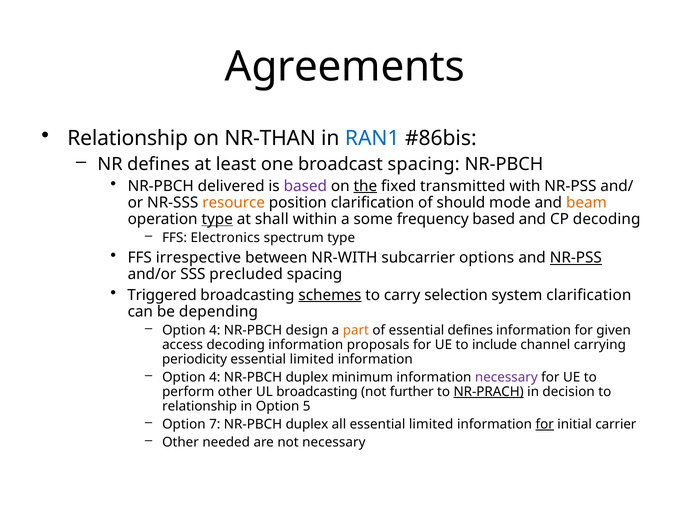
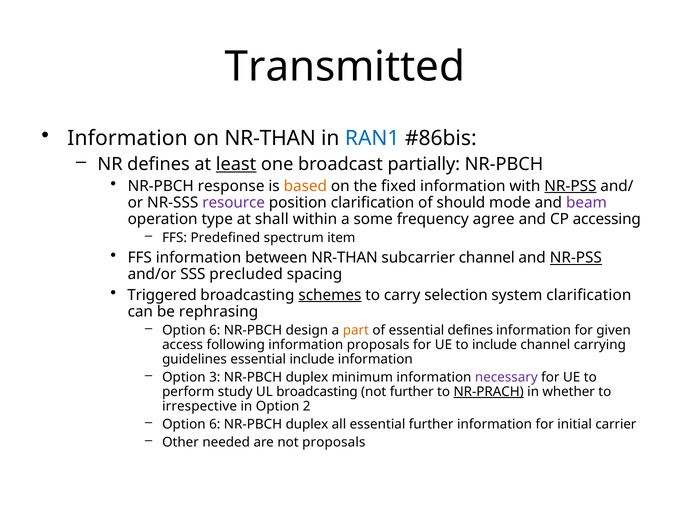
Agreements: Agreements -> Transmitted
Relationship at (128, 138): Relationship -> Information
least underline: none -> present
broadcast spacing: spacing -> partially
delivered: delivered -> response
based at (305, 186) colour: purple -> orange
the underline: present -> none
fixed transmitted: transmitted -> information
NR-PSS at (570, 186) underline: none -> present
resource colour: orange -> purple
beam colour: orange -> purple
type at (217, 219) underline: present -> none
frequency based: based -> agree
CP decoding: decoding -> accessing
Electronics: Electronics -> Predefined
spectrum type: type -> item
FFS irrespective: irrespective -> information
between NR-WITH: NR-WITH -> NR-THAN
subcarrier options: options -> channel
depending: depending -> rephrasing
4 at (215, 330): 4 -> 6
access decoding: decoding -> following
periodicity: periodicity -> guidelines
limited at (312, 359): limited -> include
4 at (215, 377): 4 -> 3
perform other: other -> study
decision: decision -> whether
relationship at (200, 406): relationship -> irrespective
5: 5 -> 2
7 at (215, 424): 7 -> 6
all essential limited: limited -> further
for at (545, 424) underline: present -> none
not necessary: necessary -> proposals
